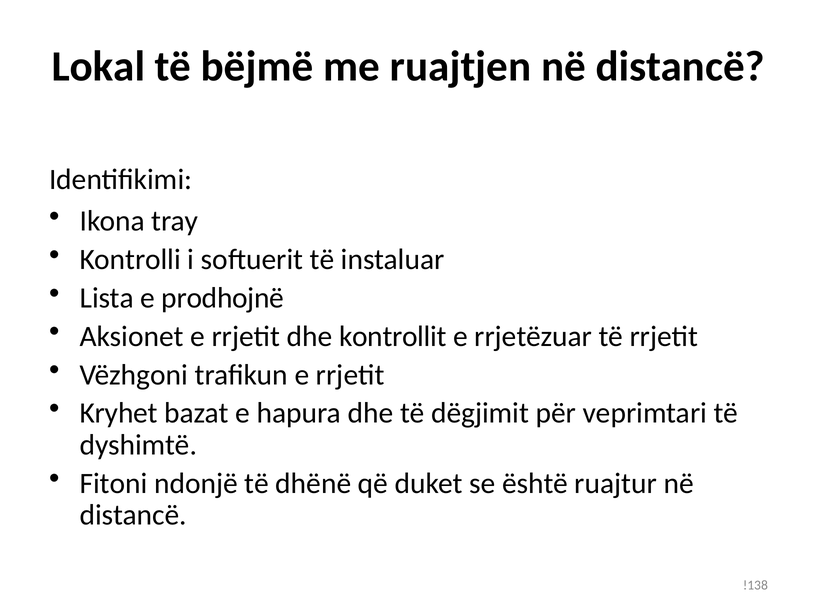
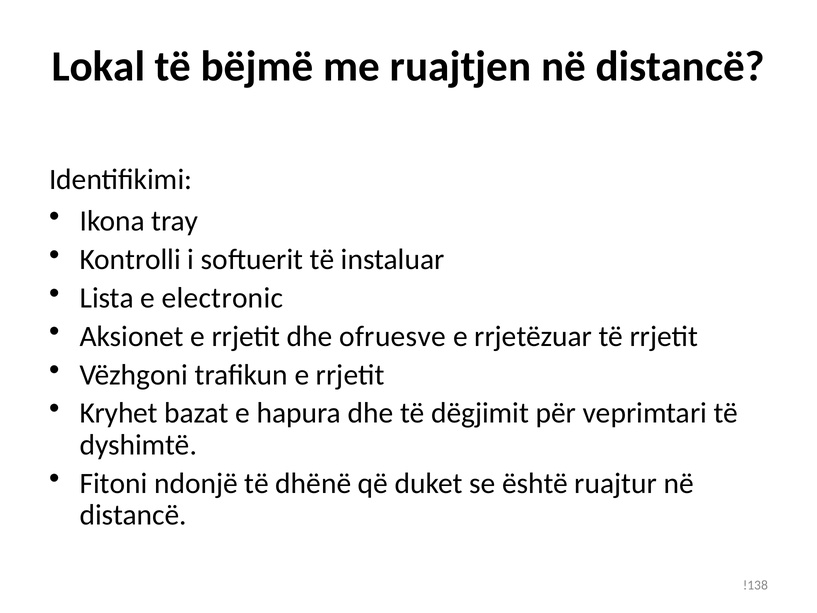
prodhojnë: prodhojnë -> electronic
kontrollit: kontrollit -> ofruesve
